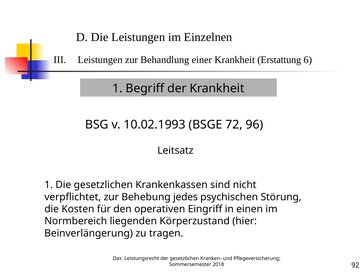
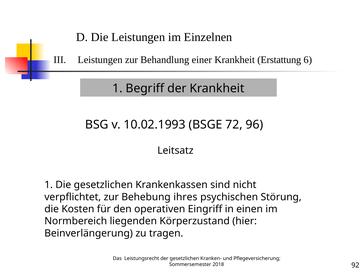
jedes: jedes -> ihres
